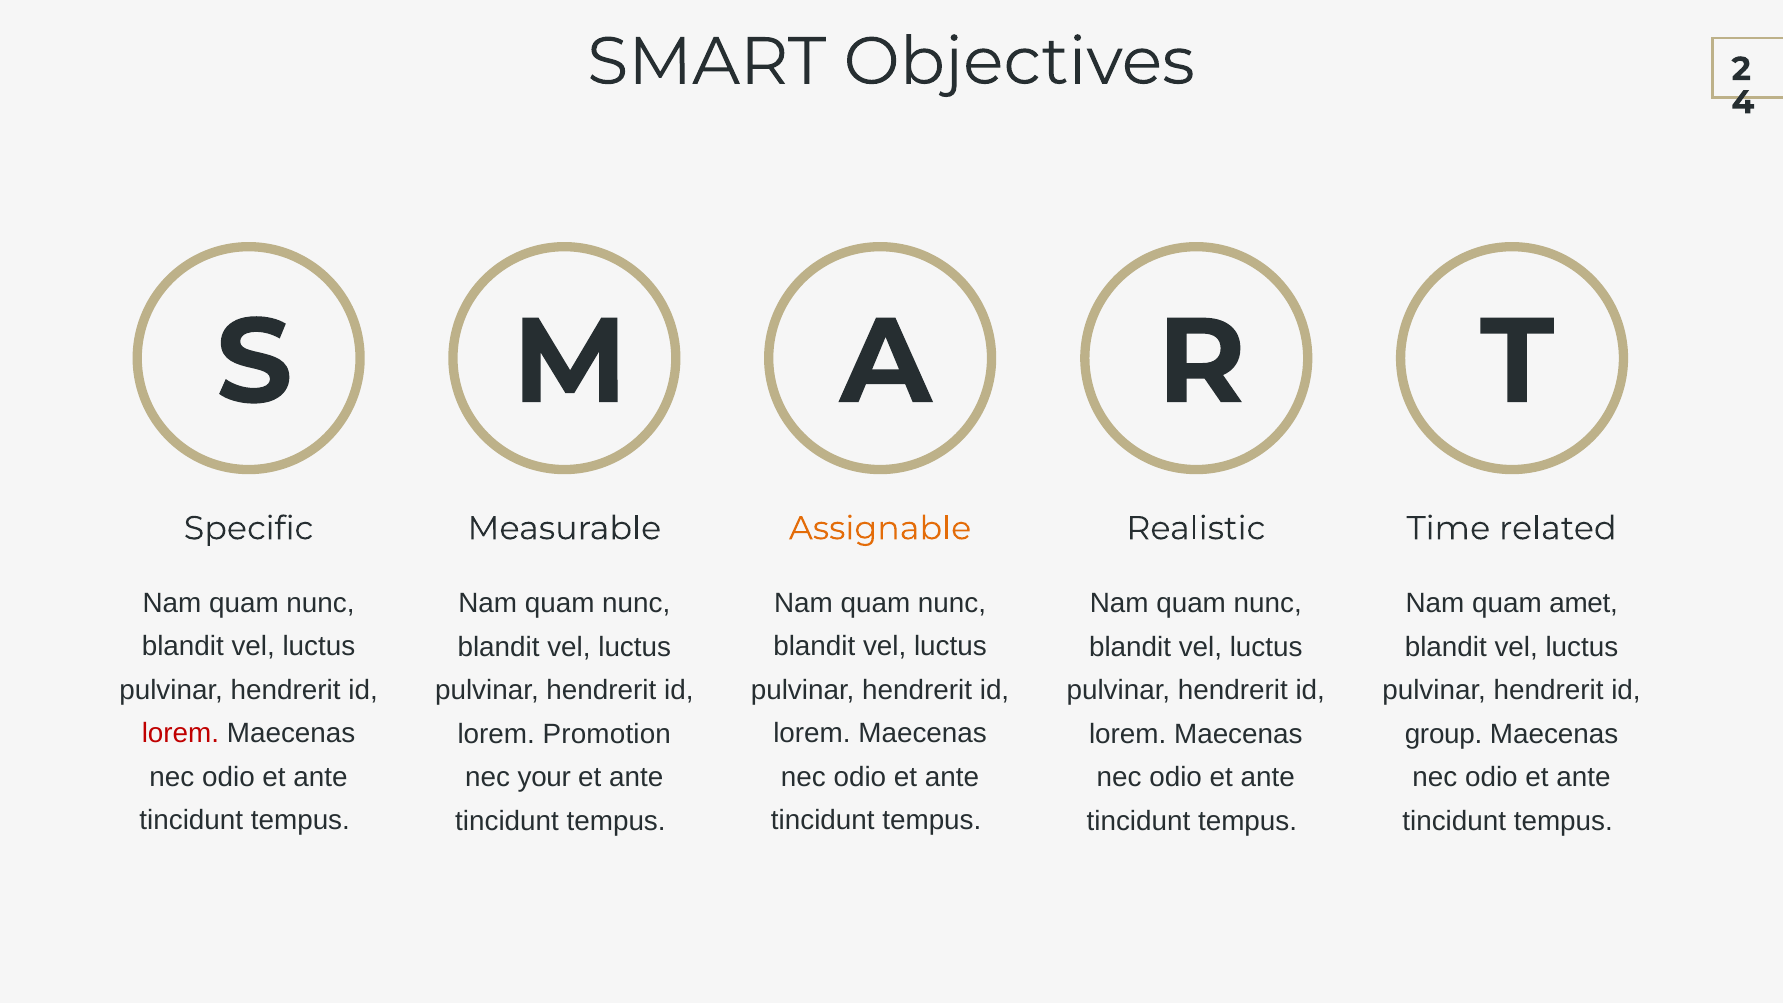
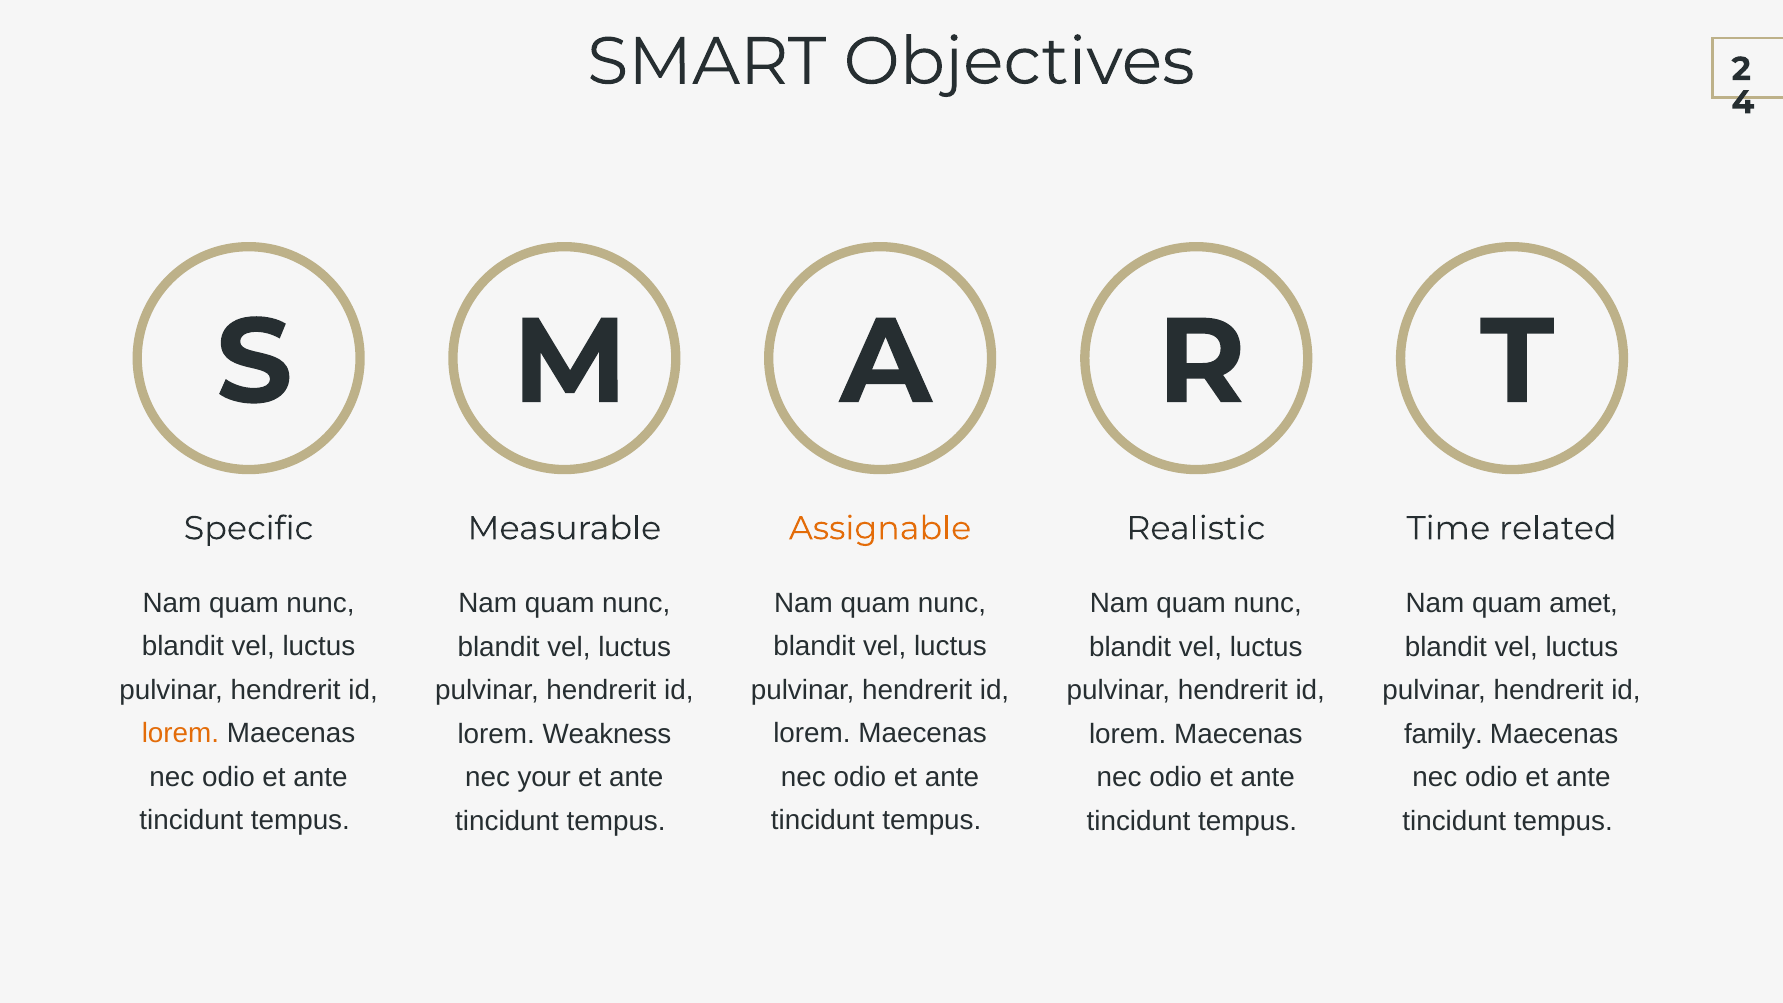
lorem at (180, 733) colour: red -> orange
Promotion: Promotion -> Weakness
group: group -> family
